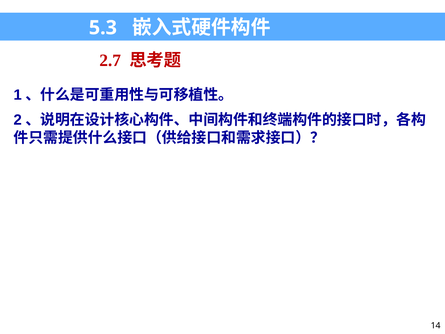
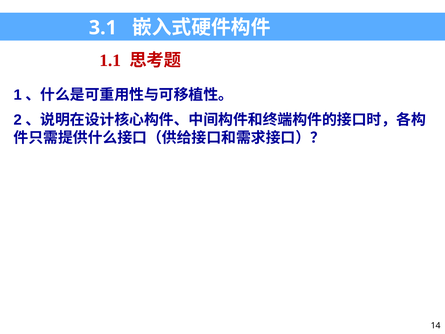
5.3: 5.3 -> 3.1
2.7: 2.7 -> 1.1
